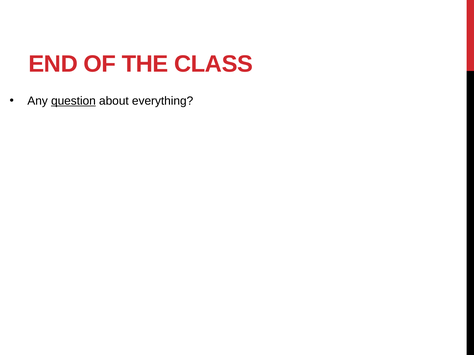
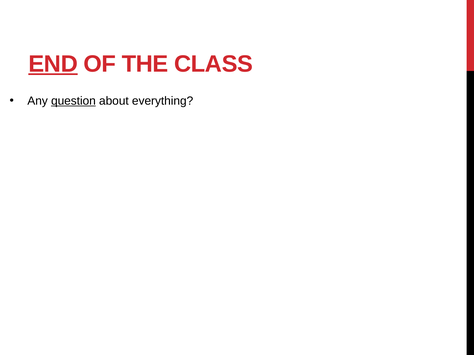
END underline: none -> present
